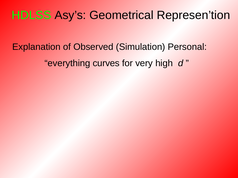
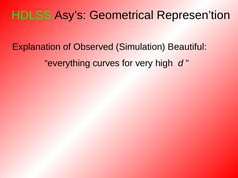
Personal: Personal -> Beautiful
